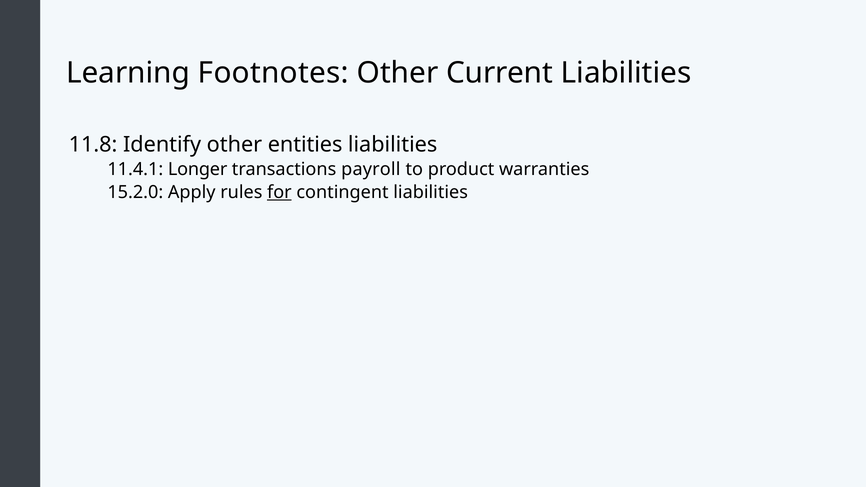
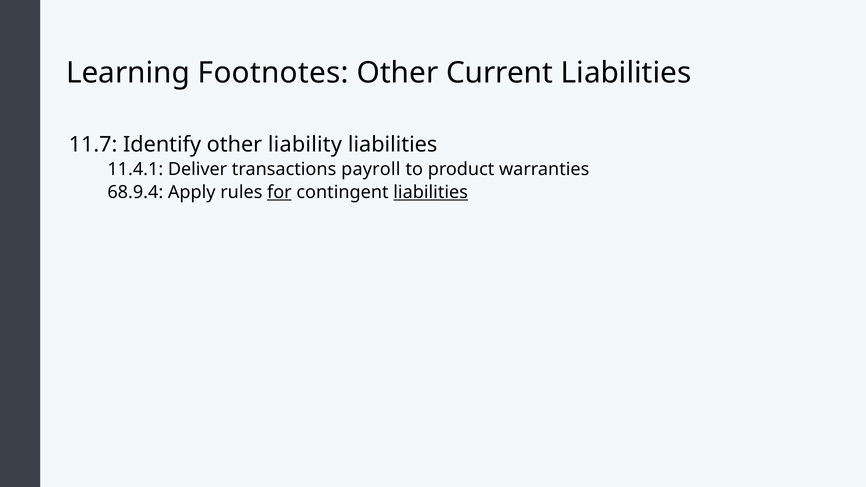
11.8: 11.8 -> 11.7
entities: entities -> liability
Longer: Longer -> Deliver
15.2.0: 15.2.0 -> 68.9.4
liabilities at (431, 192) underline: none -> present
